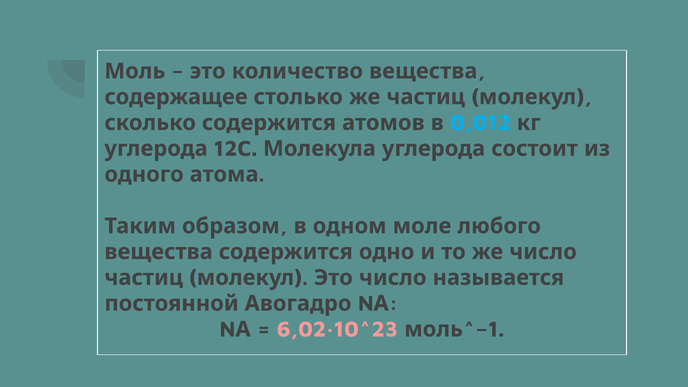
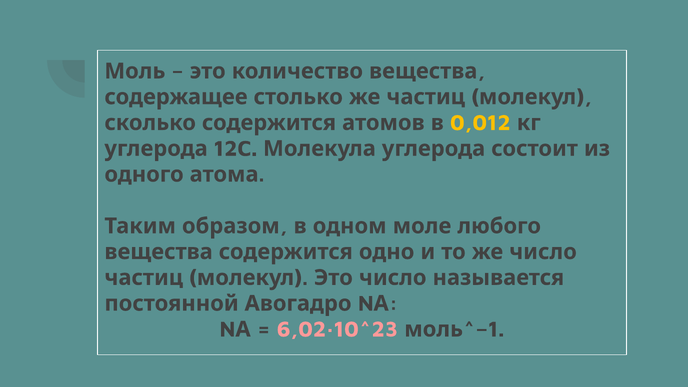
0,012 colour: light blue -> yellow
